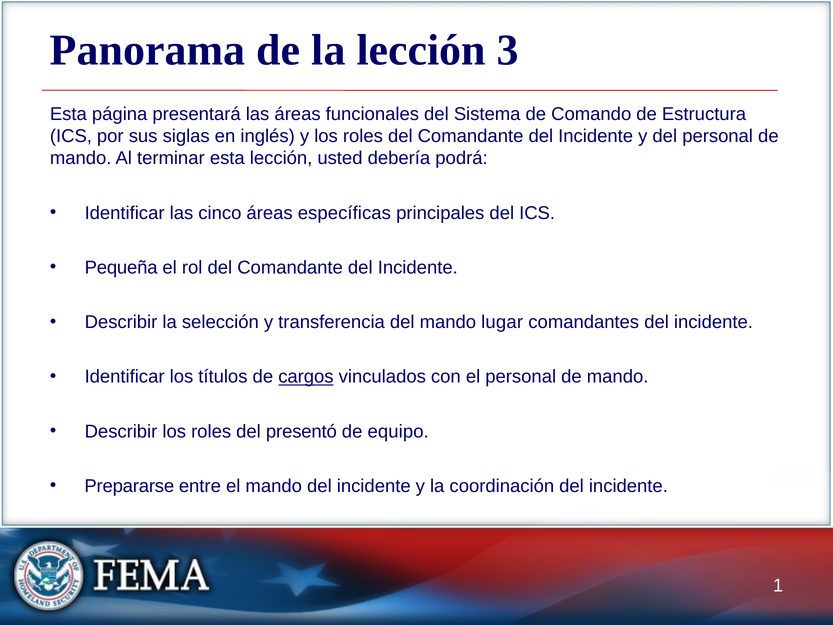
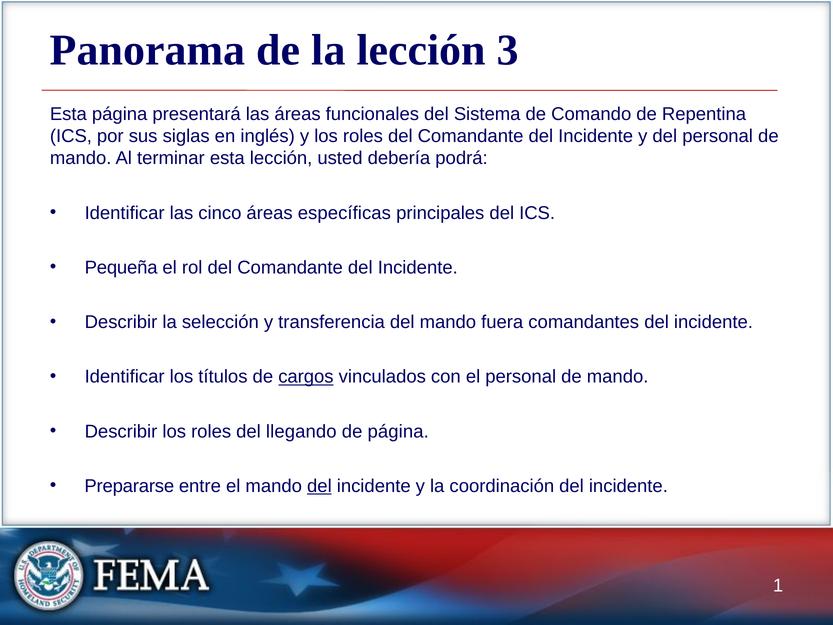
Estructura: Estructura -> Repentina
lugar: lugar -> fuera
presentó: presentó -> llegando
de equipo: equipo -> página
del at (319, 486) underline: none -> present
